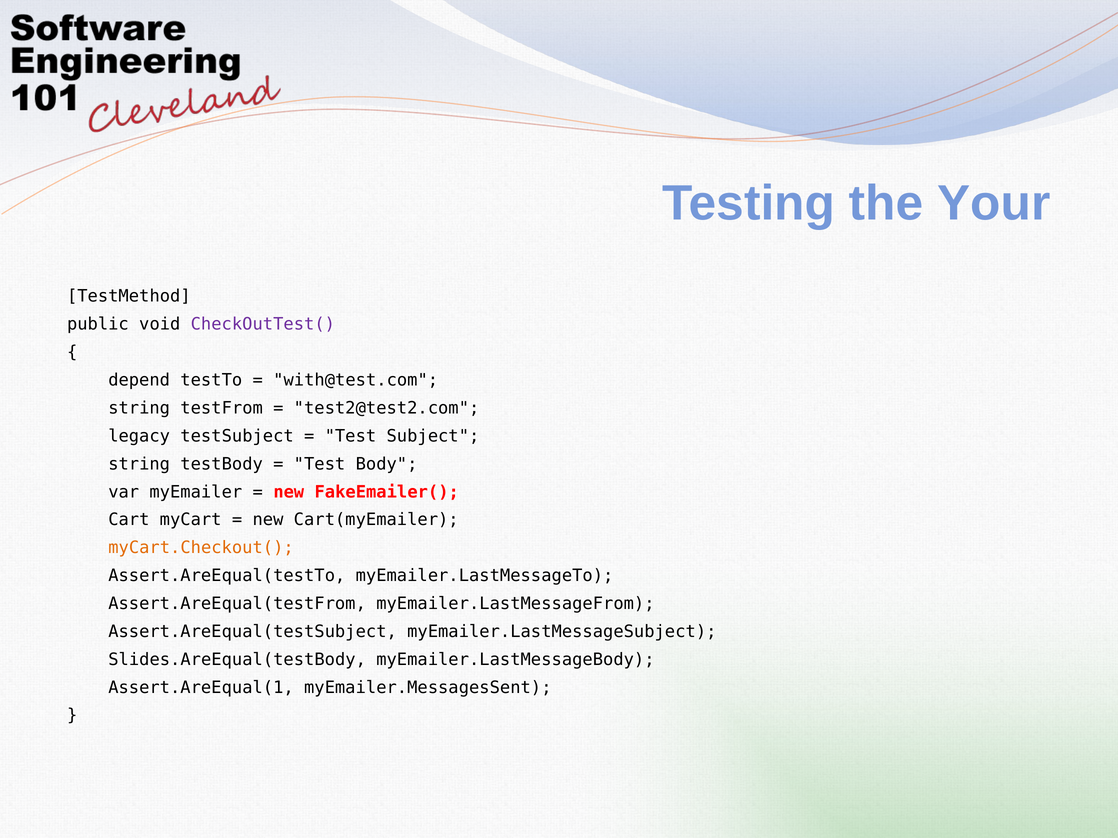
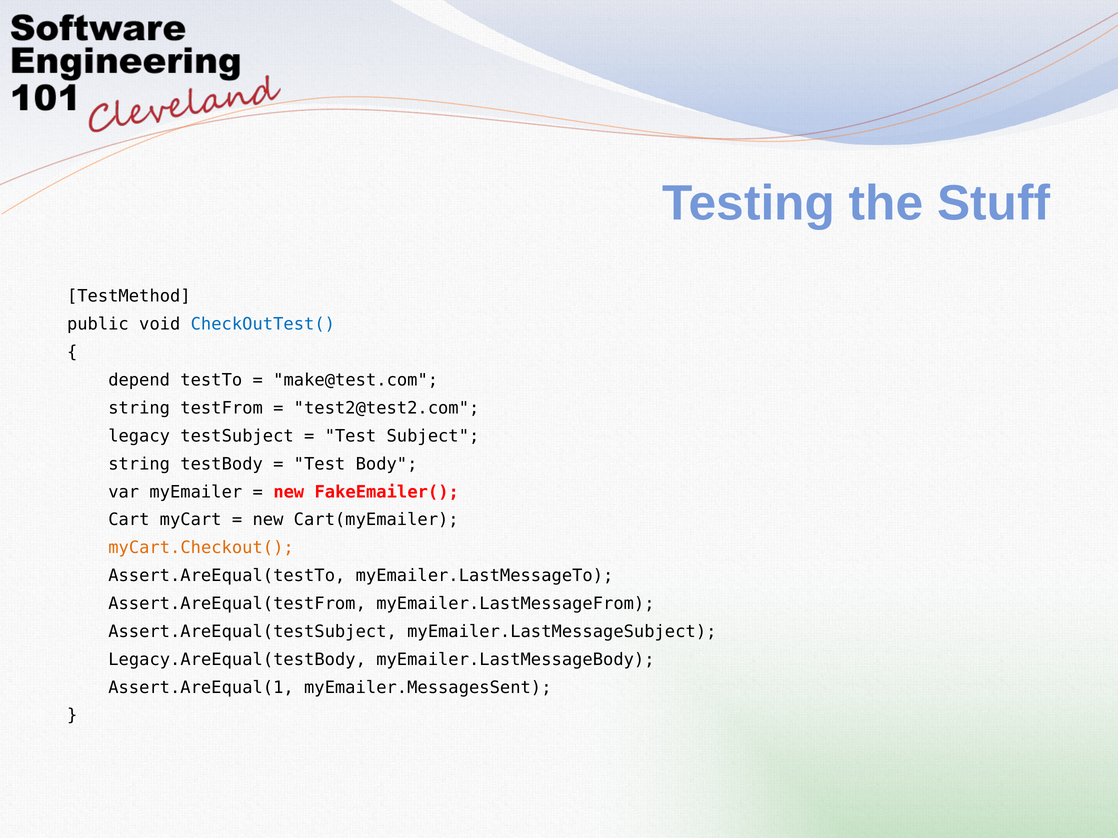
Your: Your -> Stuff
CheckOutTest( colour: purple -> blue
with@test.com: with@test.com -> make@test.com
Slides.AreEqual(testBody: Slides.AreEqual(testBody -> Legacy.AreEqual(testBody
